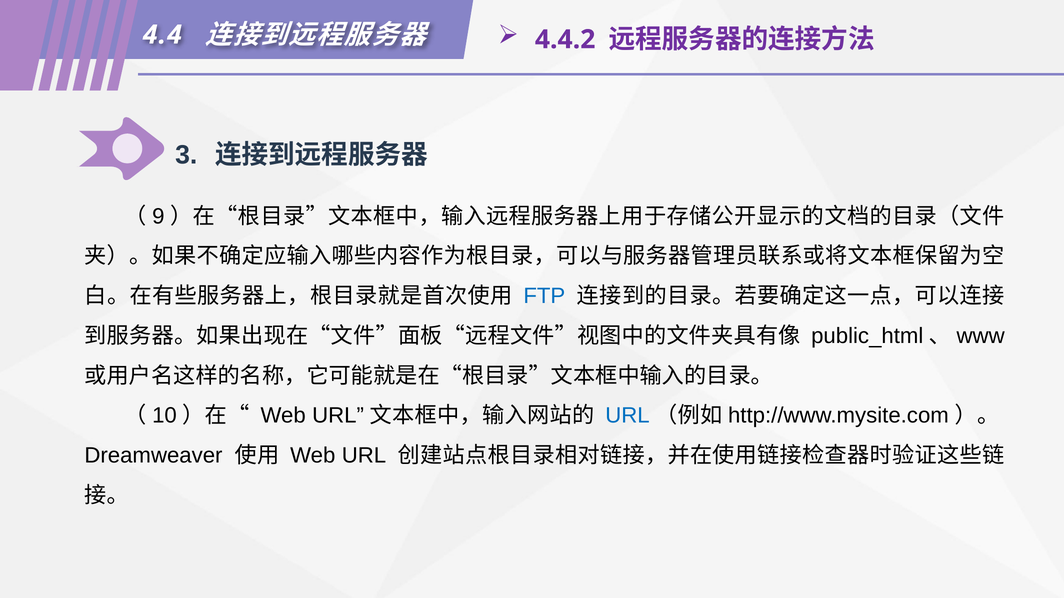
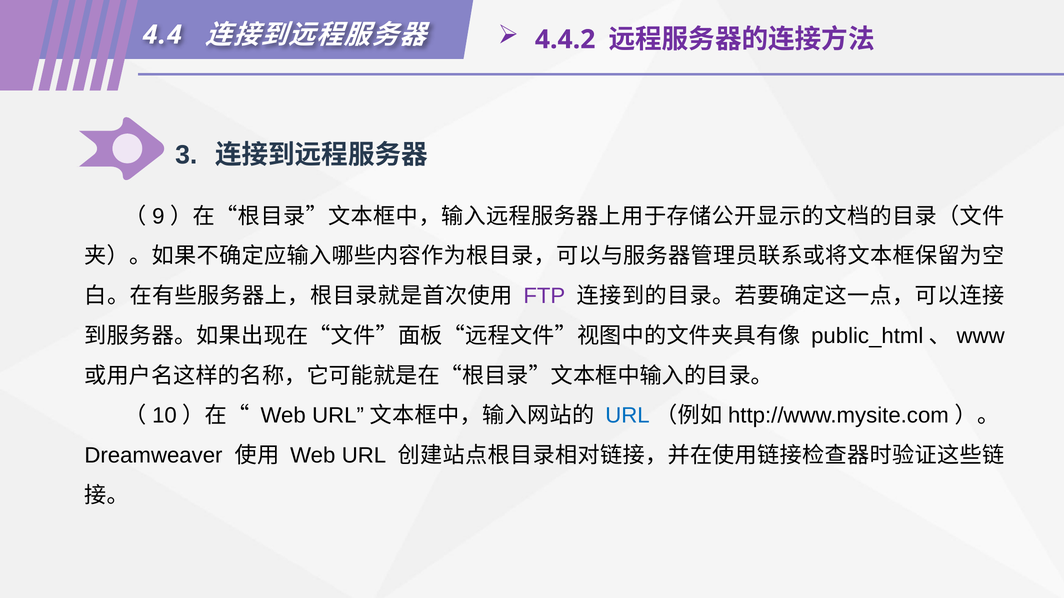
FTP colour: blue -> purple
